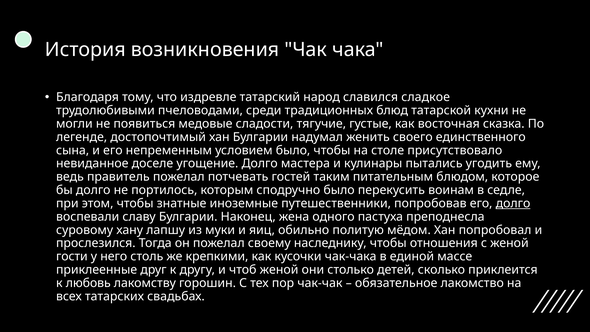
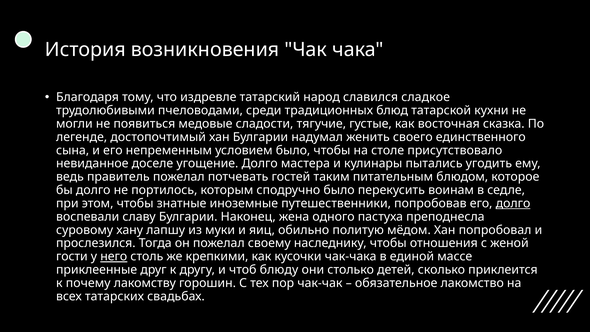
него underline: none -> present
чтоб женой: женой -> блюду
любовь: любовь -> почему
